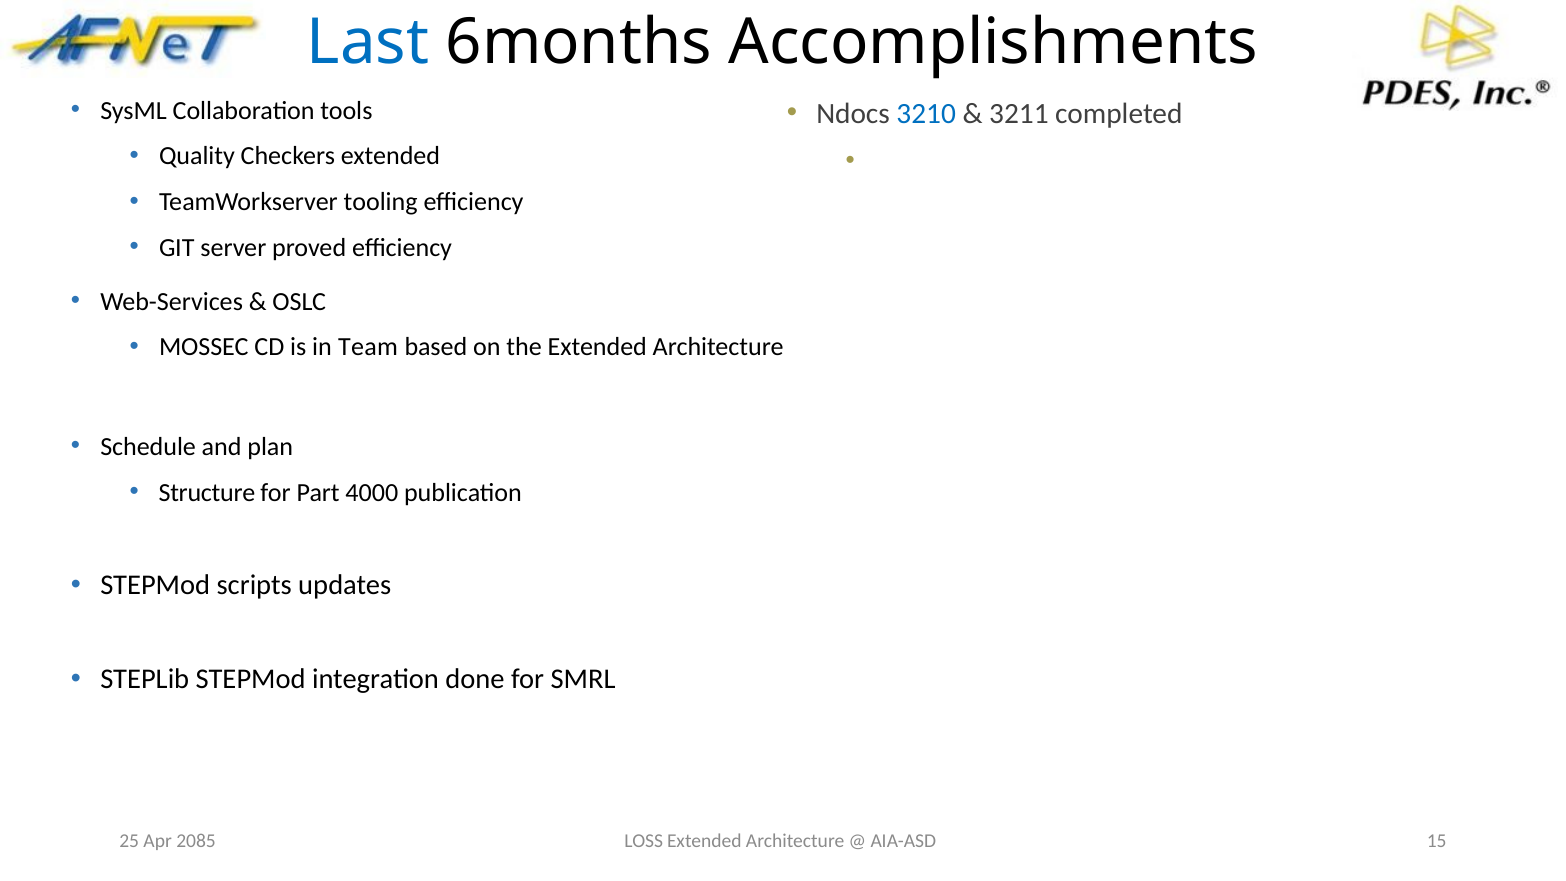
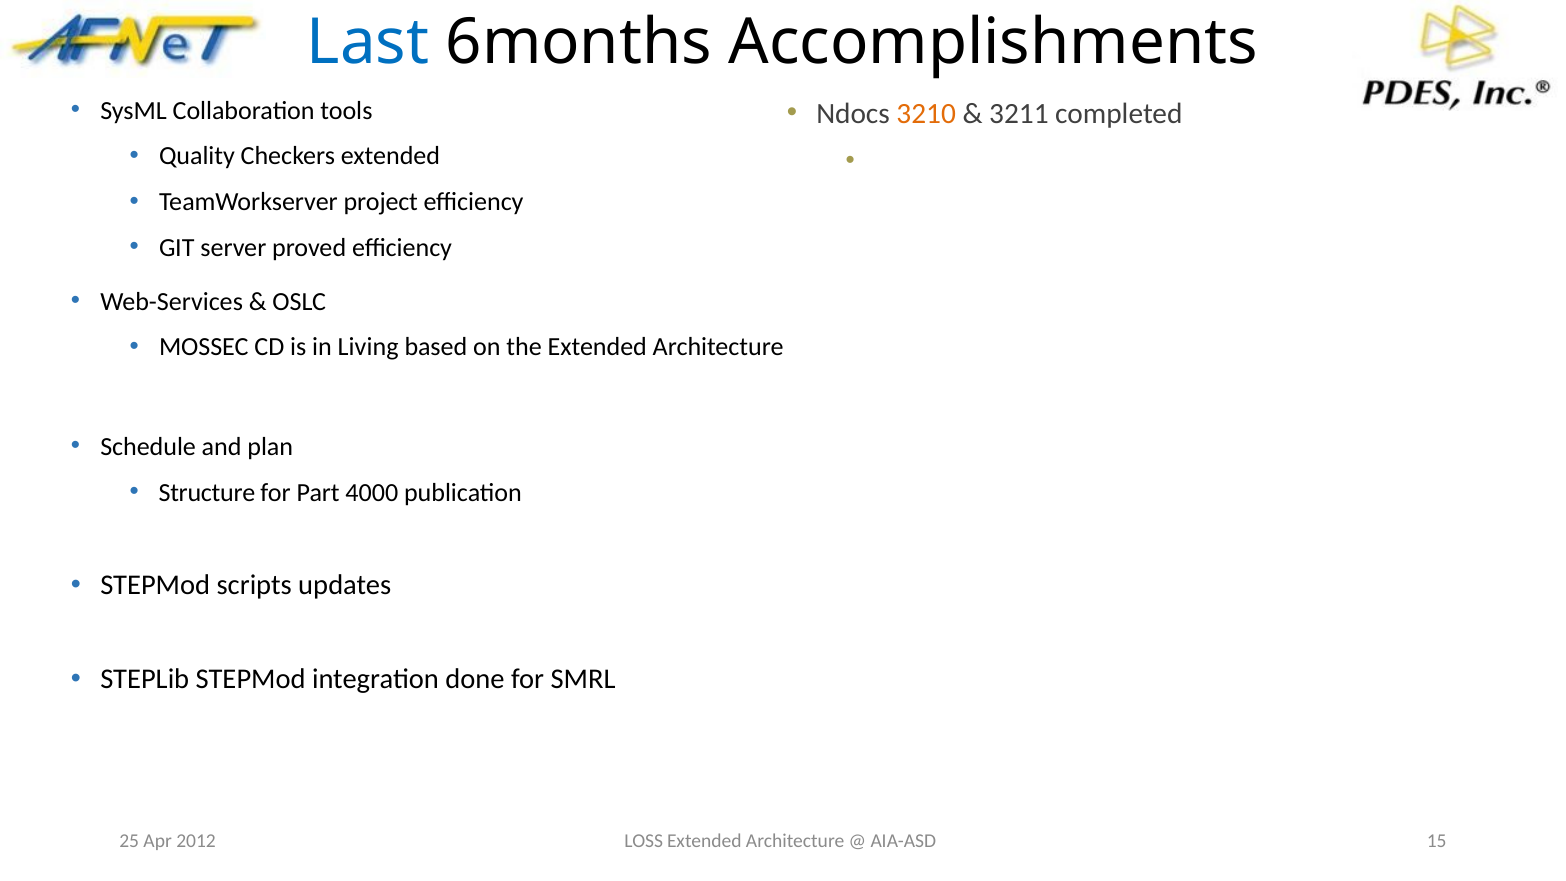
3210 colour: blue -> orange
tooling: tooling -> project
Team: Team -> Living
2085: 2085 -> 2012
